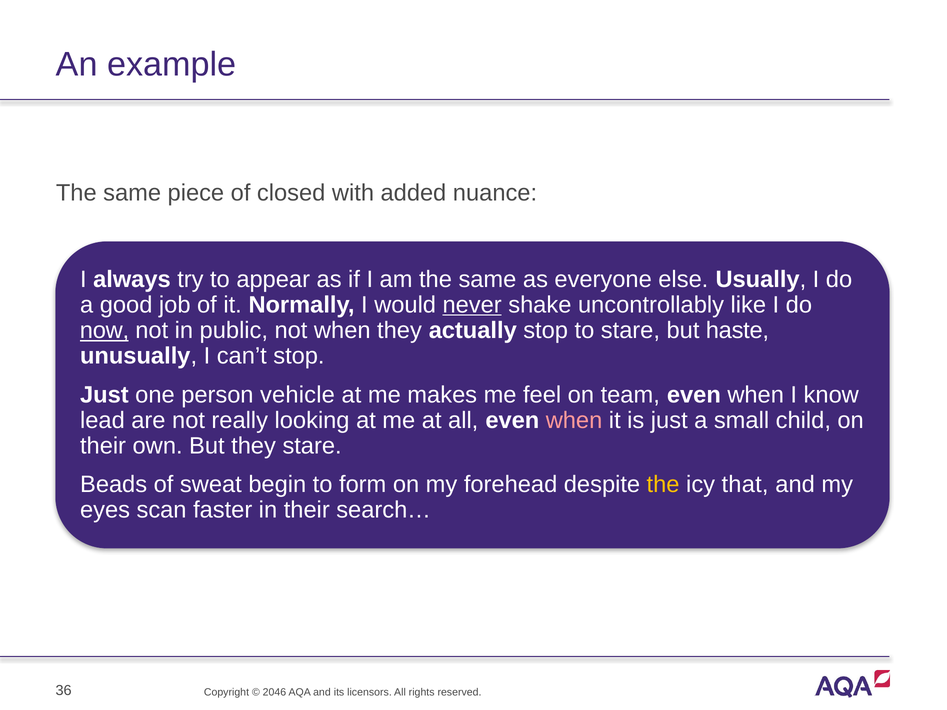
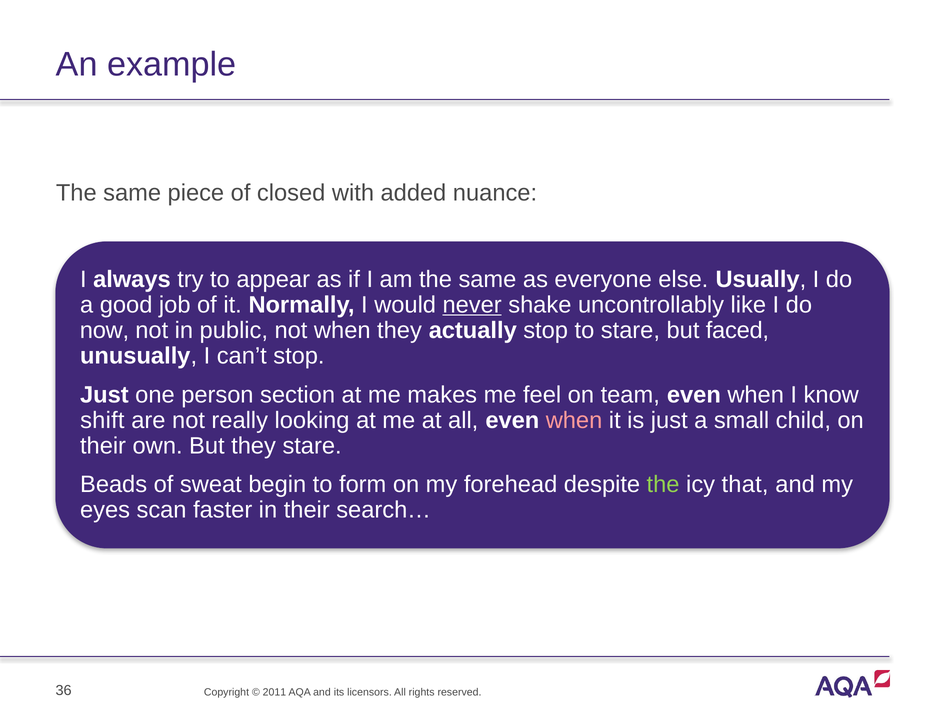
now underline: present -> none
haste: haste -> faced
vehicle: vehicle -> section
lead: lead -> shift
the at (663, 485) colour: yellow -> light green
2046: 2046 -> 2011
